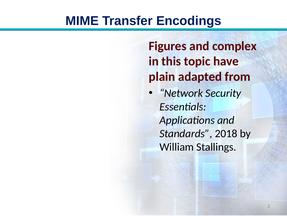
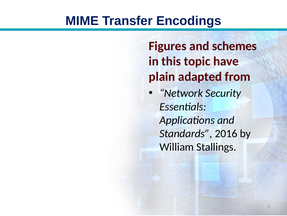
complex: complex -> schemes
2018: 2018 -> 2016
